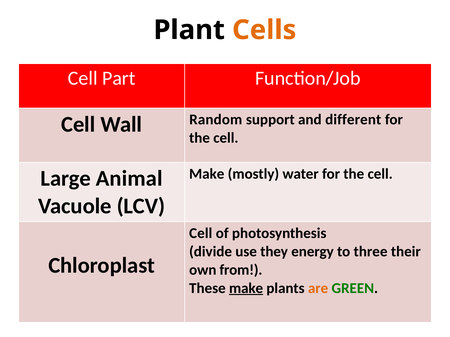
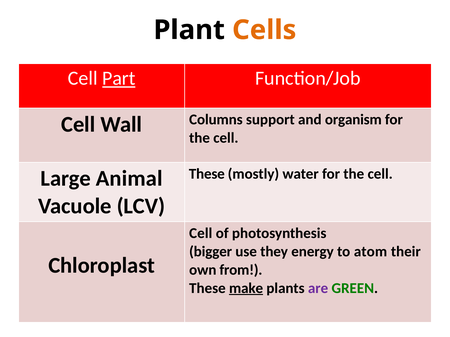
Part underline: none -> present
Random: Random -> Columns
different: different -> organism
Make at (207, 174): Make -> These
divide: divide -> bigger
three: three -> atom
are colour: orange -> purple
